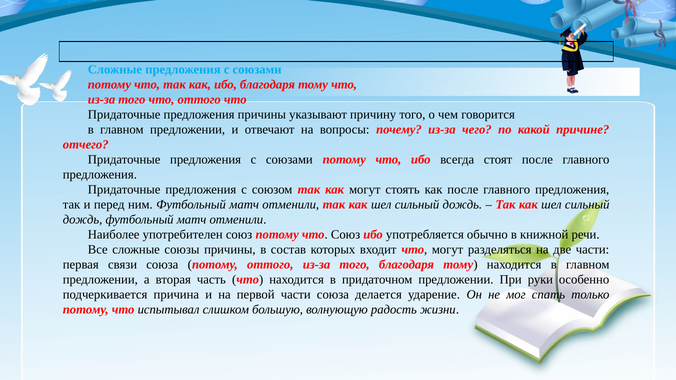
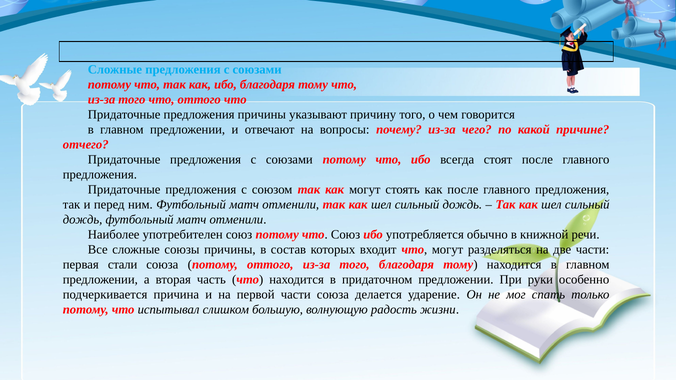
связи: связи -> стали
